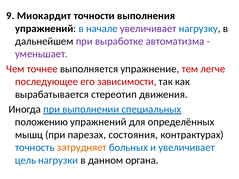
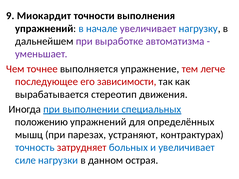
состояния: состояния -> устраняют
затрудняет colour: orange -> red
цель: цель -> силе
органа: органа -> острая
